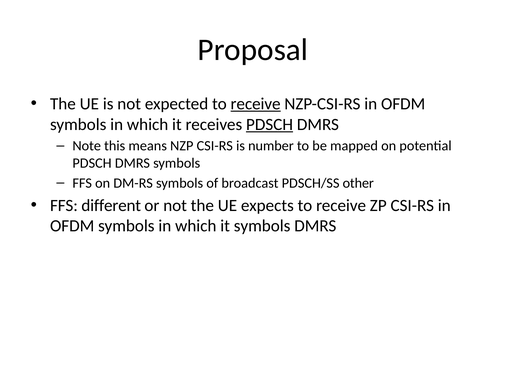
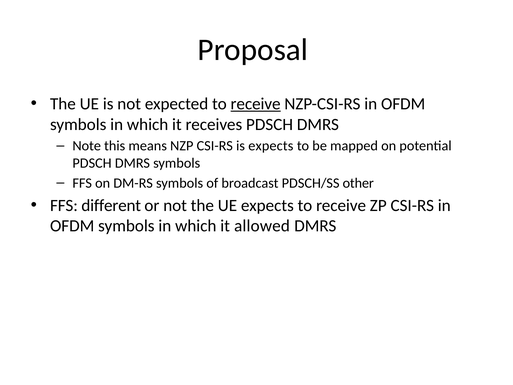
PDSCH at (270, 124) underline: present -> none
is number: number -> expects
it symbols: symbols -> allowed
